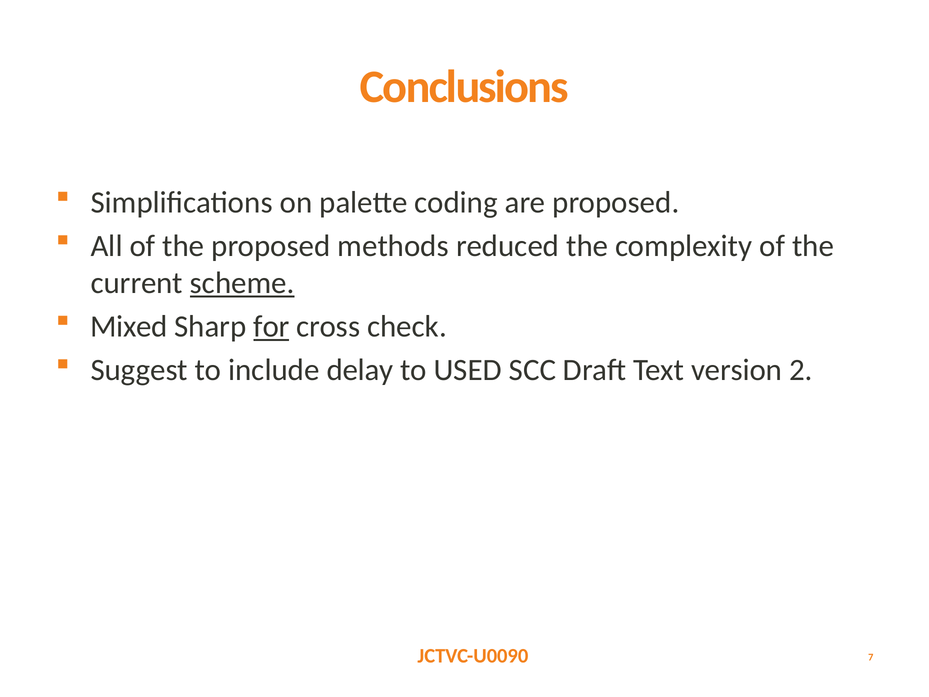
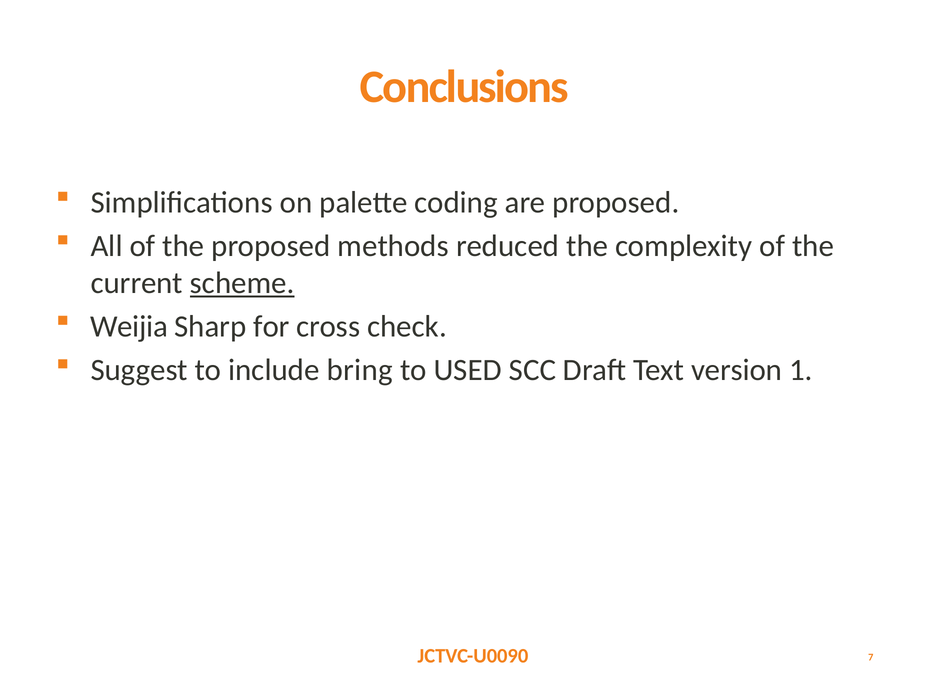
Mixed: Mixed -> Weijia
for underline: present -> none
delay: delay -> bring
2: 2 -> 1
